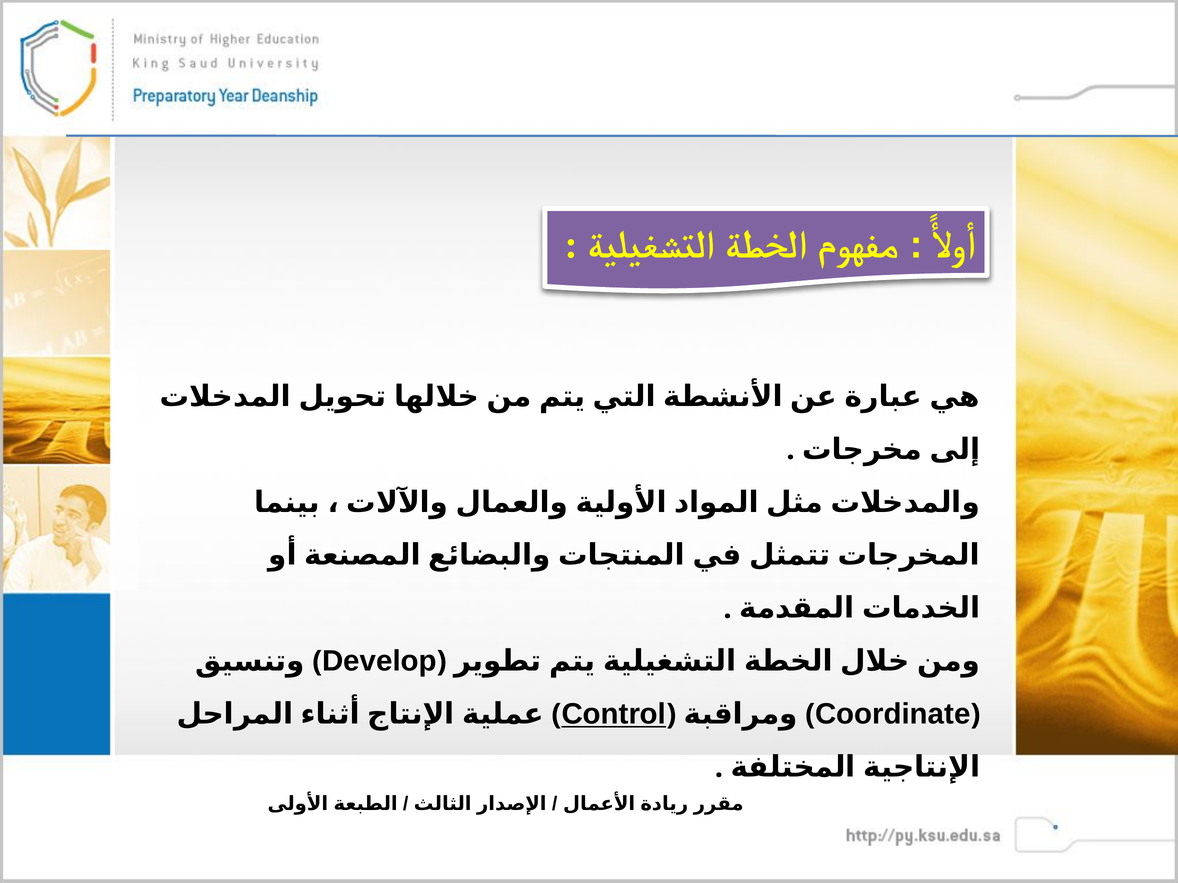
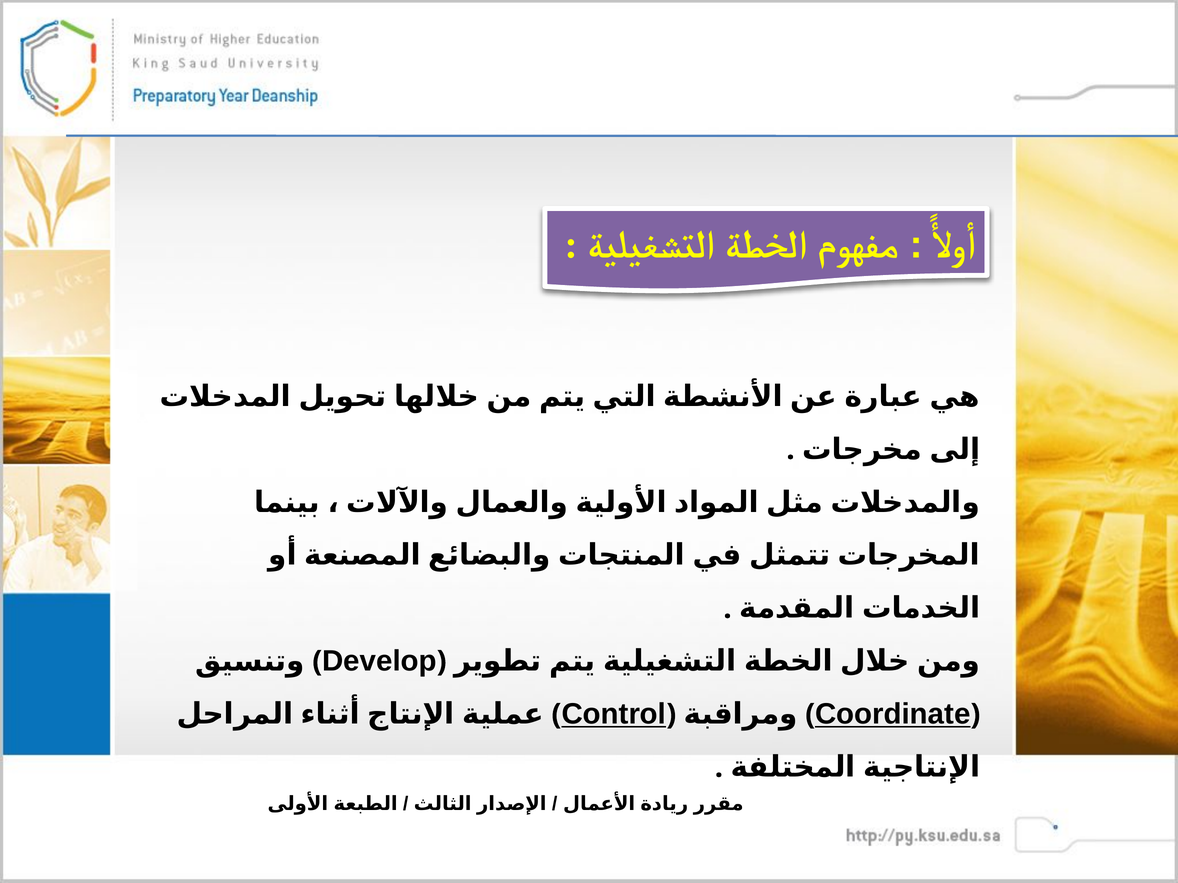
Coordinate underline: none -> present
